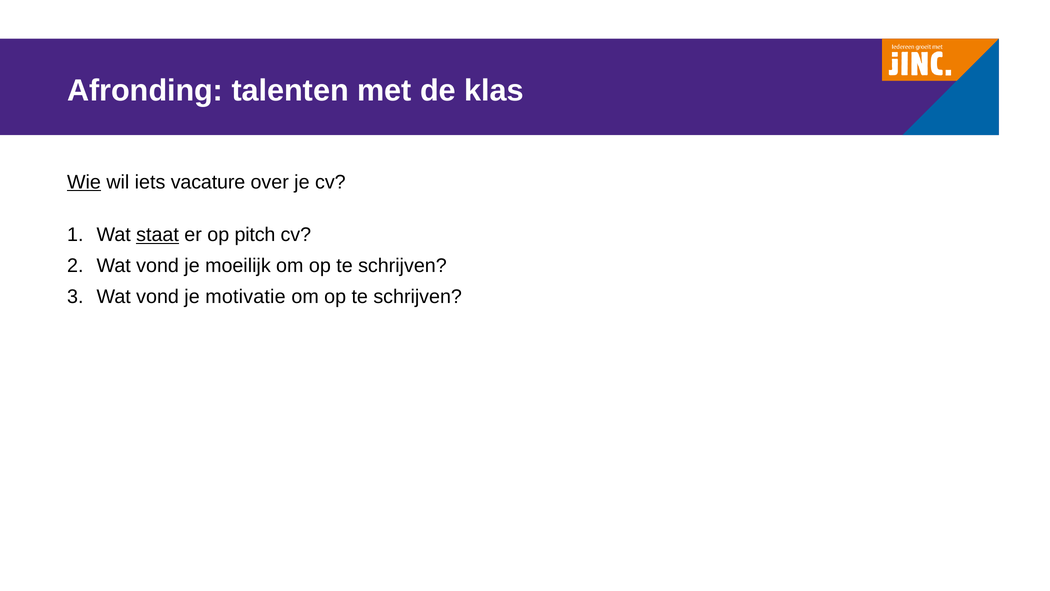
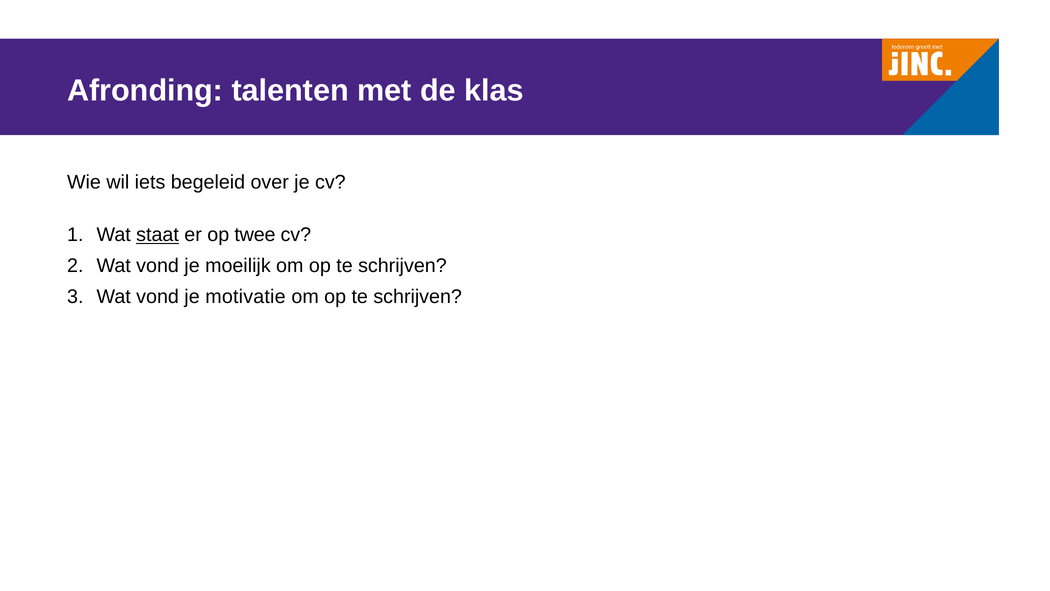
Wie underline: present -> none
vacature: vacature -> begeleid
pitch: pitch -> twee
